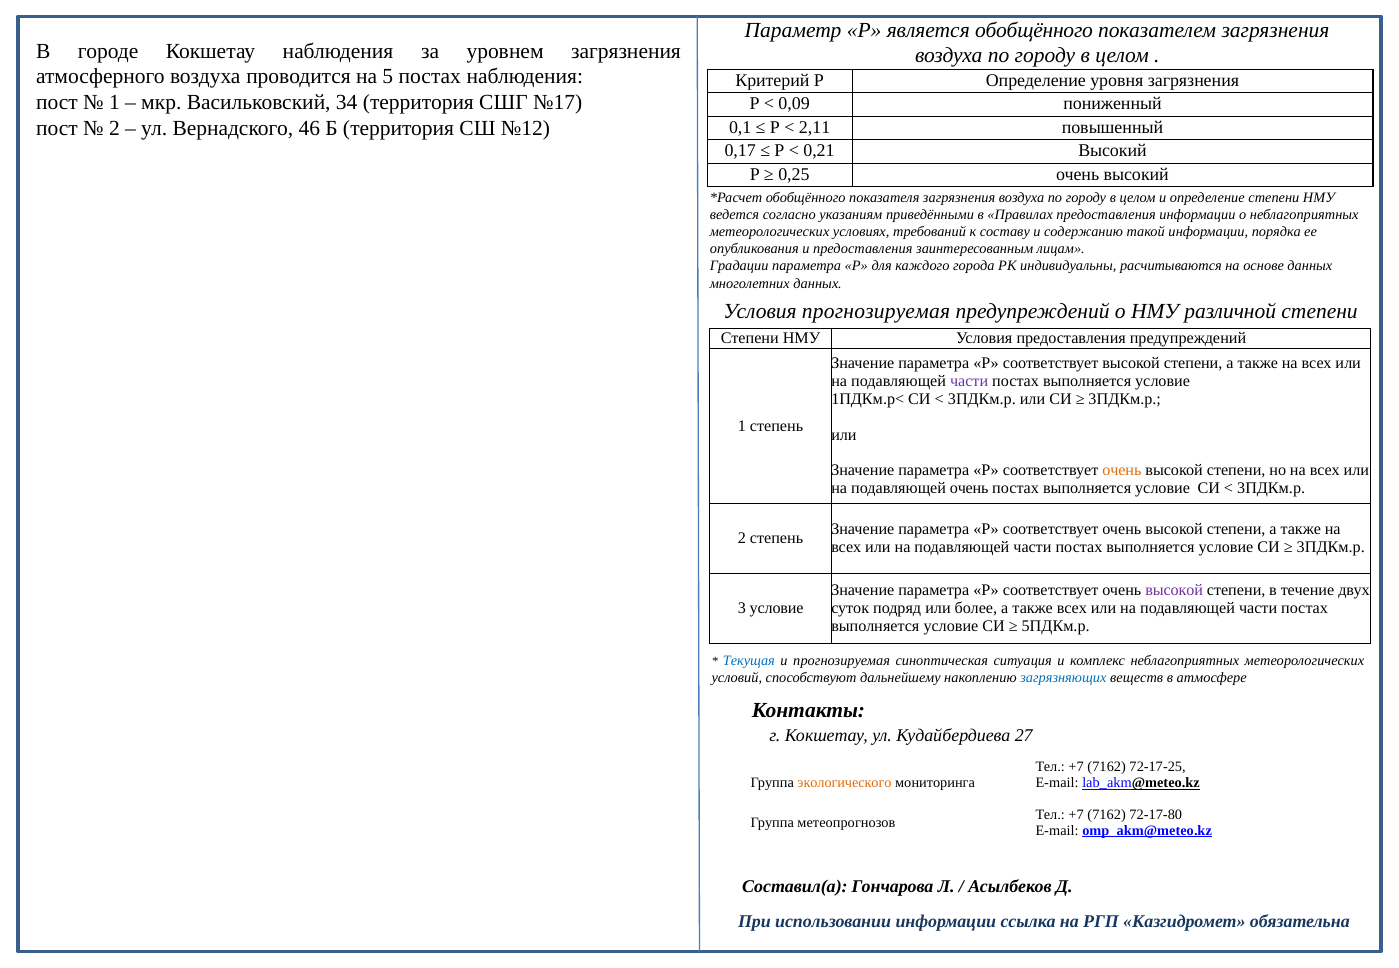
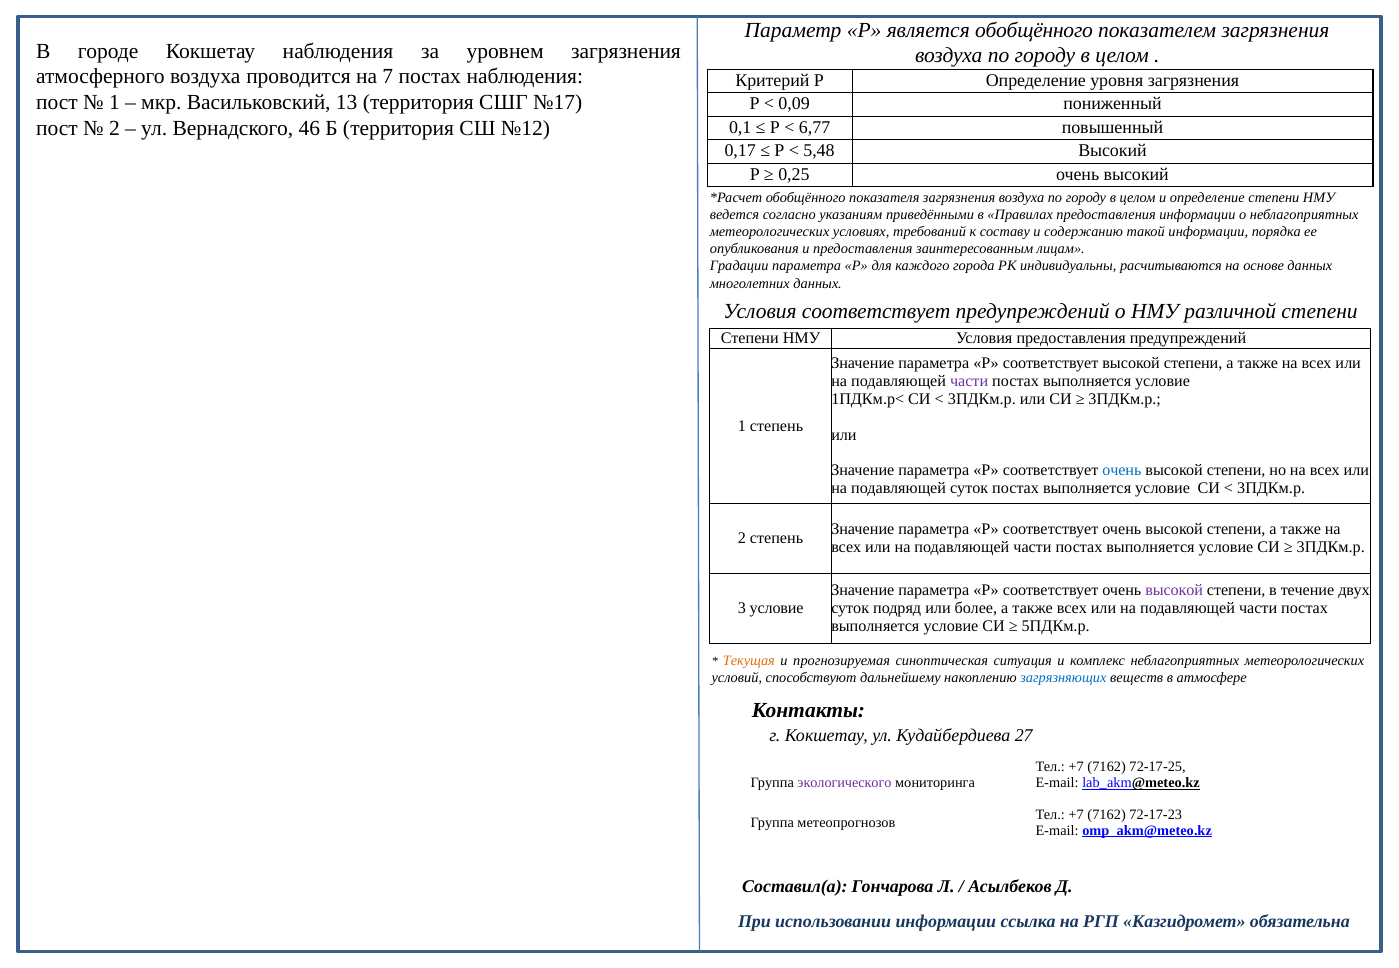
5: 5 -> 7
34: 34 -> 13
2,11: 2,11 -> 6,77
0,21: 0,21 -> 5,48
Условия прогнозируемая: прогнозируемая -> соответствует
очень at (1122, 471) colour: orange -> blue
подавляющей очень: очень -> суток
Текущая colour: blue -> orange
экологического colour: orange -> purple
72-17-80: 72-17-80 -> 72-17-23
